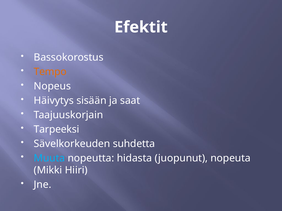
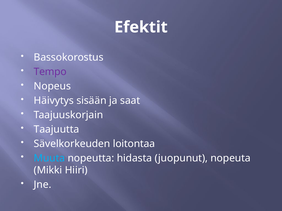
Tempo colour: orange -> purple
Tarpeeksi: Tarpeeksi -> Taajuutta
suhdetta: suhdetta -> loitontaa
